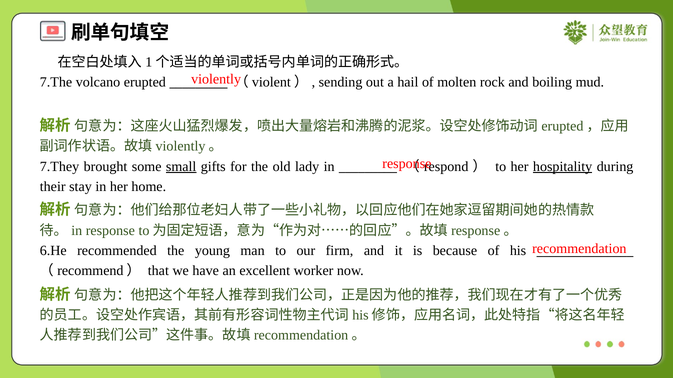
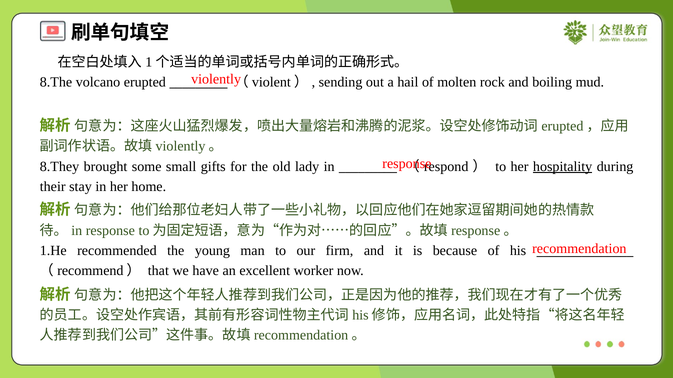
7.The: 7.The -> 8.The
7.They: 7.They -> 8.They
small underline: present -> none
6.He: 6.He -> 1.He
